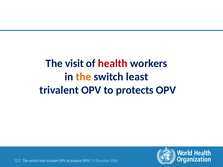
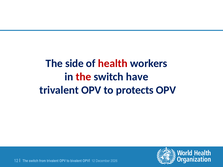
visit: visit -> side
the at (83, 77) colour: orange -> red
least: least -> have
